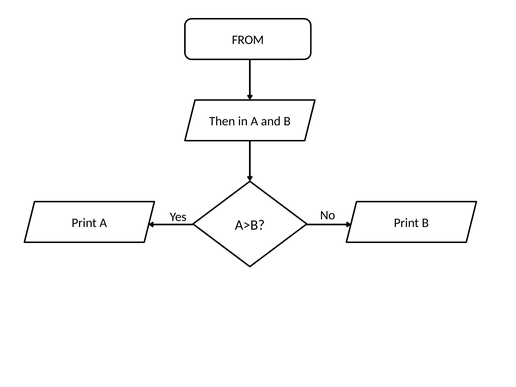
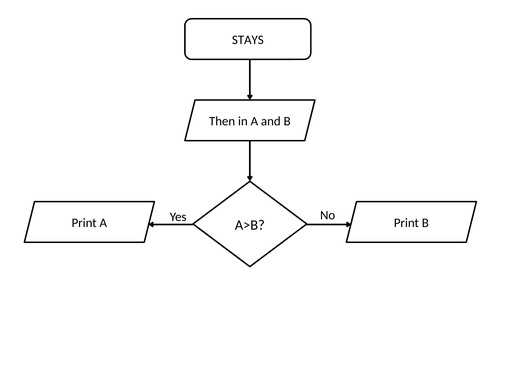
FROM: FROM -> STAYS
